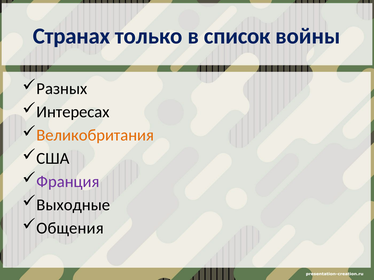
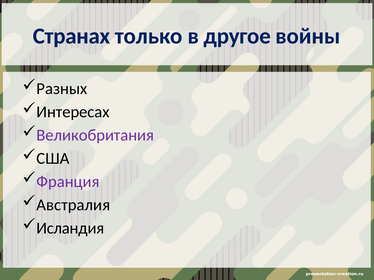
список: список -> другое
Великобритания colour: orange -> purple
Выходные: Выходные -> Австралия
Общения: Общения -> Исландия
